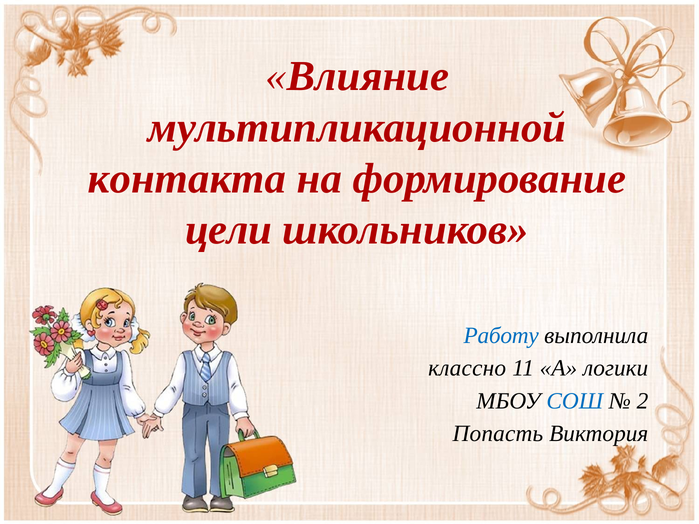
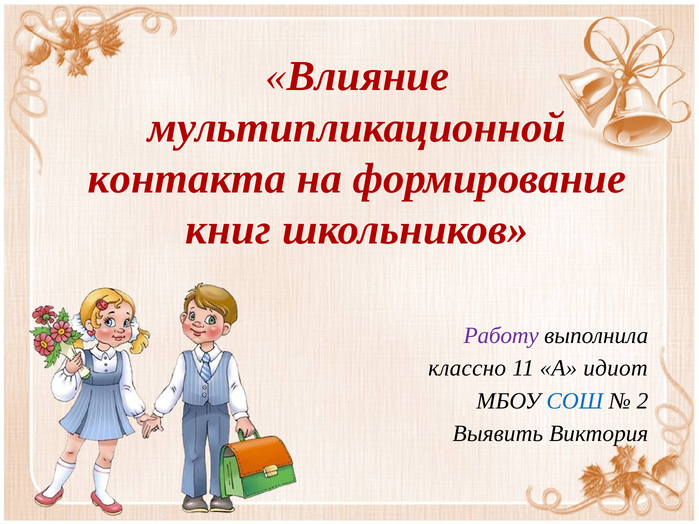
цели: цели -> книг
Работу colour: blue -> purple
логики: логики -> идиот
Попасть: Попасть -> Выявить
